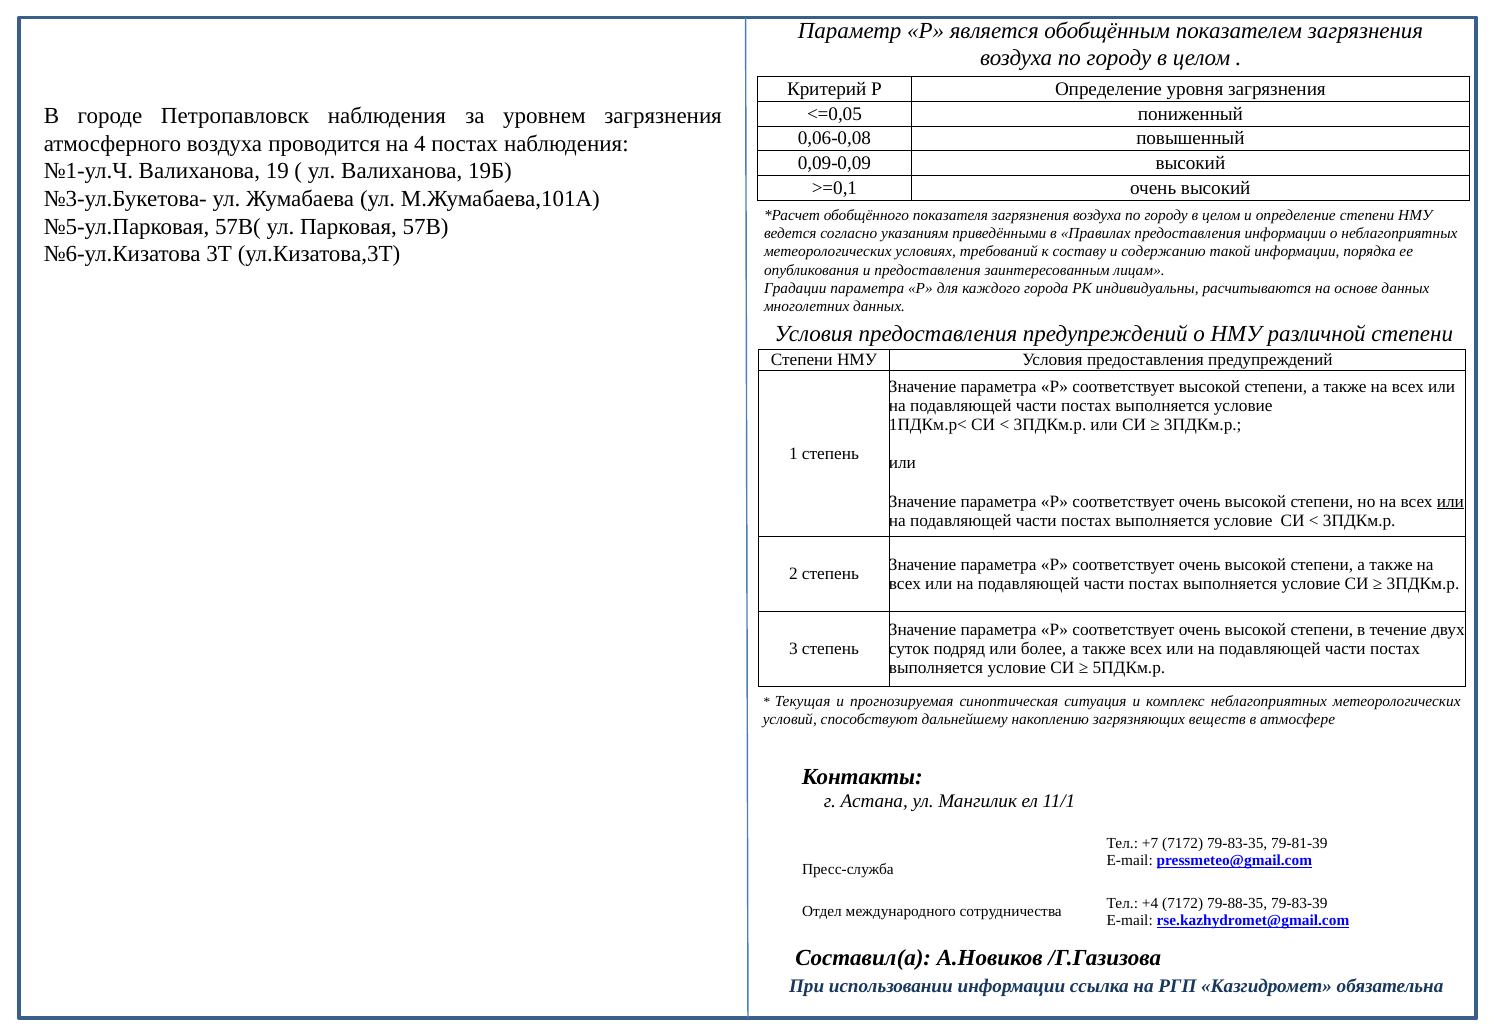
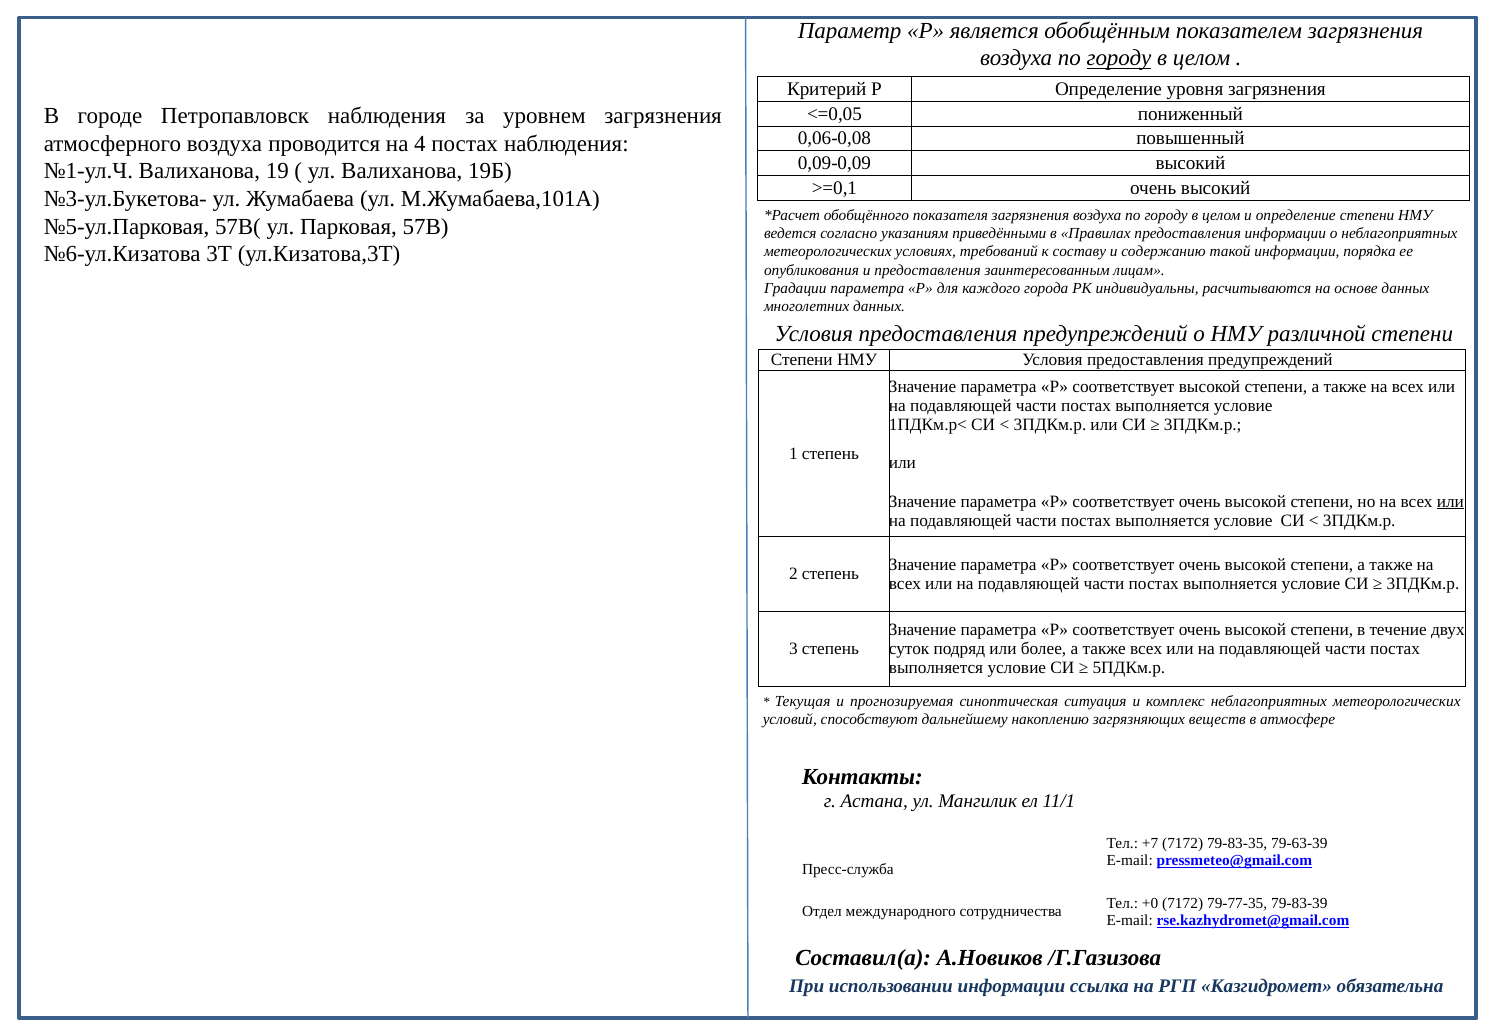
городу at (1119, 58) underline: none -> present
79-81-39: 79-81-39 -> 79-63-39
+4: +4 -> +0
79-88-35: 79-88-35 -> 79-77-35
